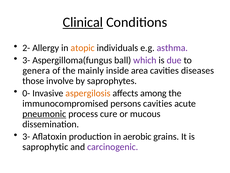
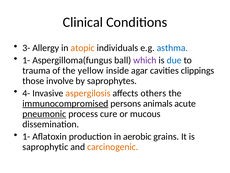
Clinical underline: present -> none
2-: 2- -> 3-
asthma colour: purple -> blue
3- at (26, 60): 3- -> 1-
due colour: purple -> blue
genera: genera -> trauma
mainly: mainly -> yellow
area: area -> agar
diseases: diseases -> clippings
0-: 0- -> 4-
among: among -> others
immunocompromised underline: none -> present
persons cavities: cavities -> animals
3- at (26, 136): 3- -> 1-
carcinogenic colour: purple -> orange
